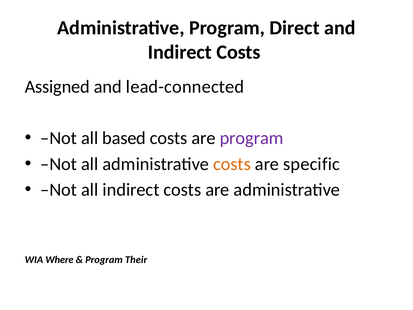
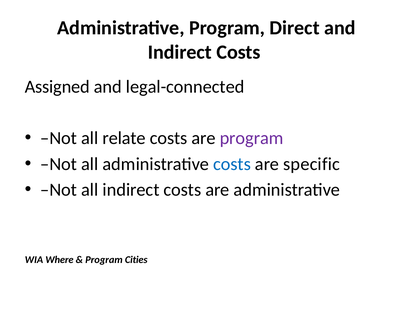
lead-connected: lead-connected -> legal-connected
based: based -> relate
costs at (232, 164) colour: orange -> blue
Their: Their -> Cities
